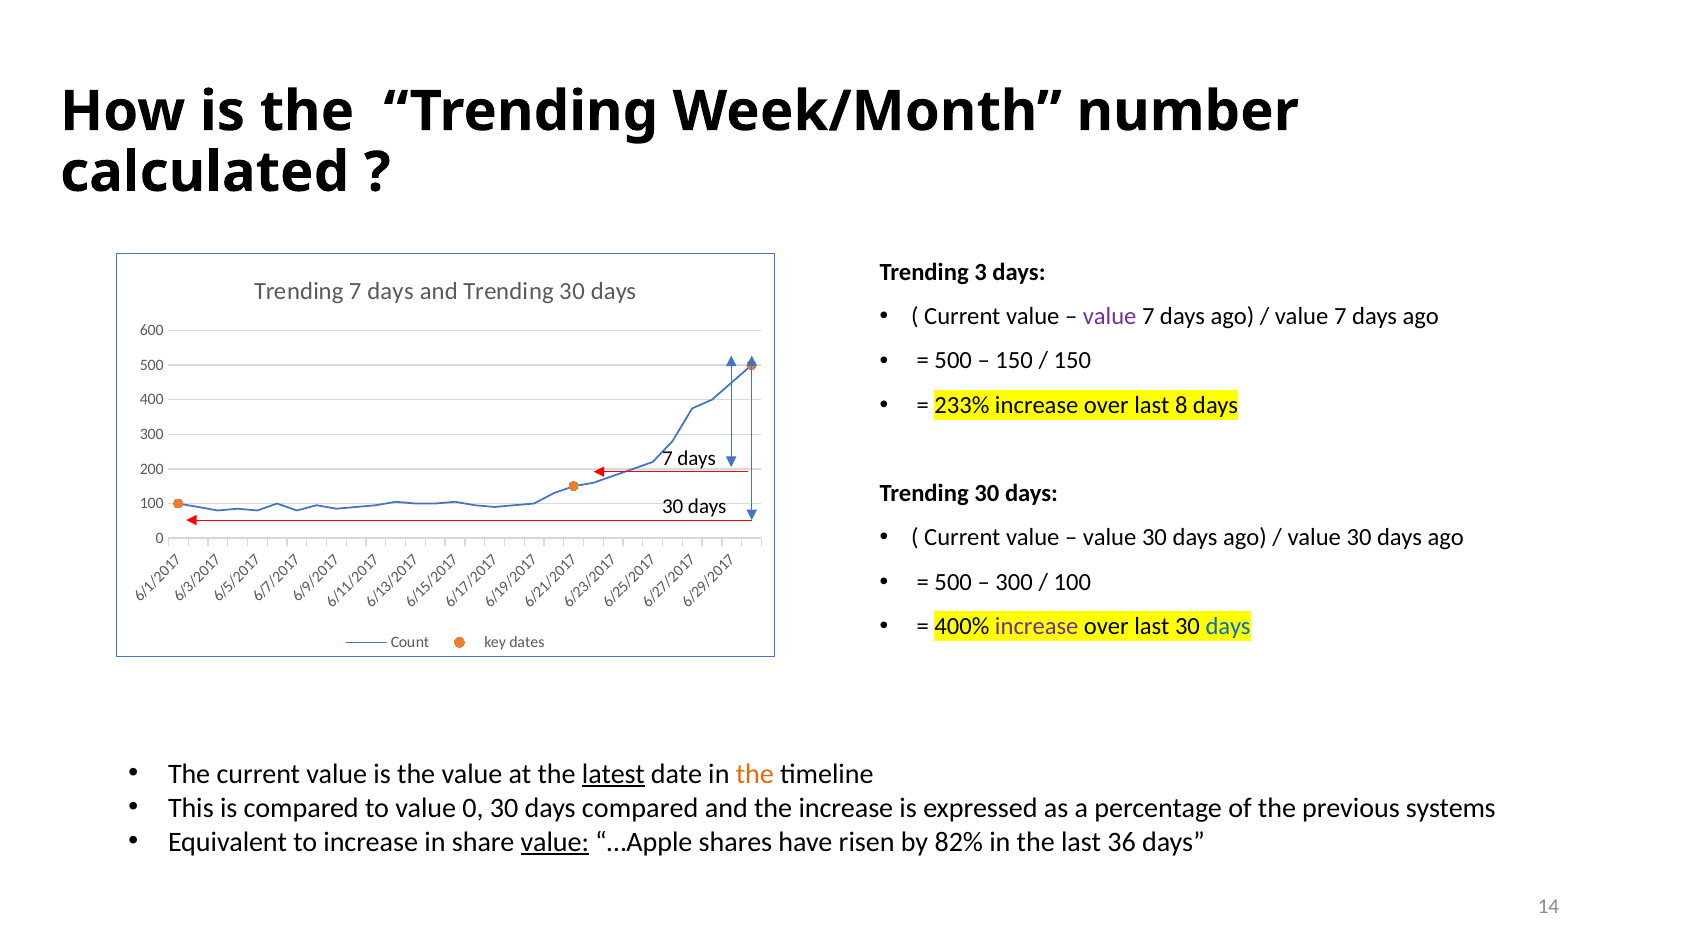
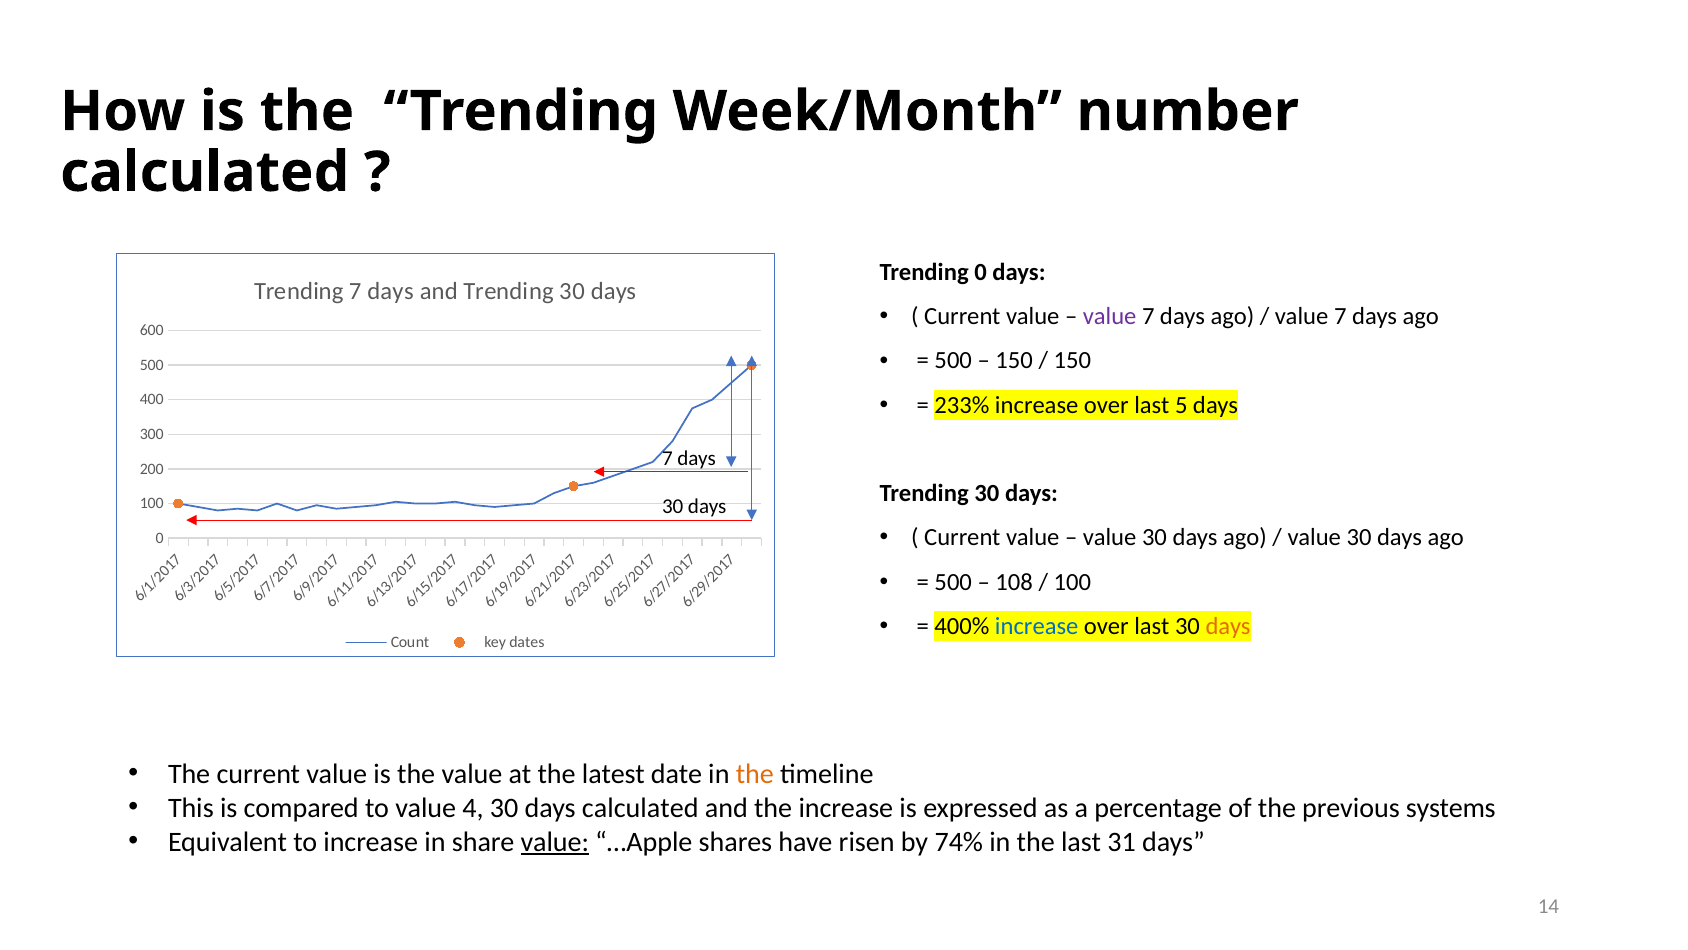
Trending 3: 3 -> 0
last 8: 8 -> 5
300 at (1014, 582): 300 -> 108
increase at (1037, 626) colour: purple -> blue
days at (1228, 626) colour: blue -> orange
latest underline: present -> none
value 0: 0 -> 4
days compared: compared -> calculated
82%: 82% -> 74%
36: 36 -> 31
